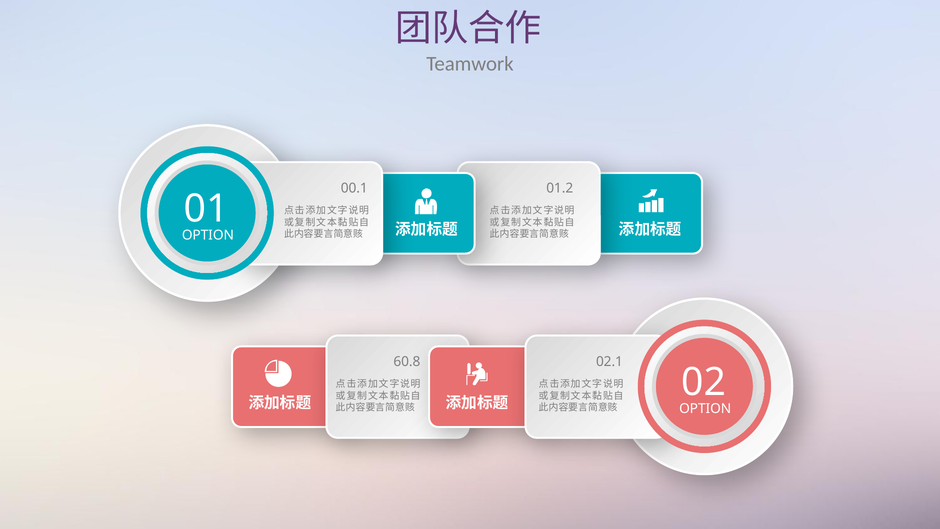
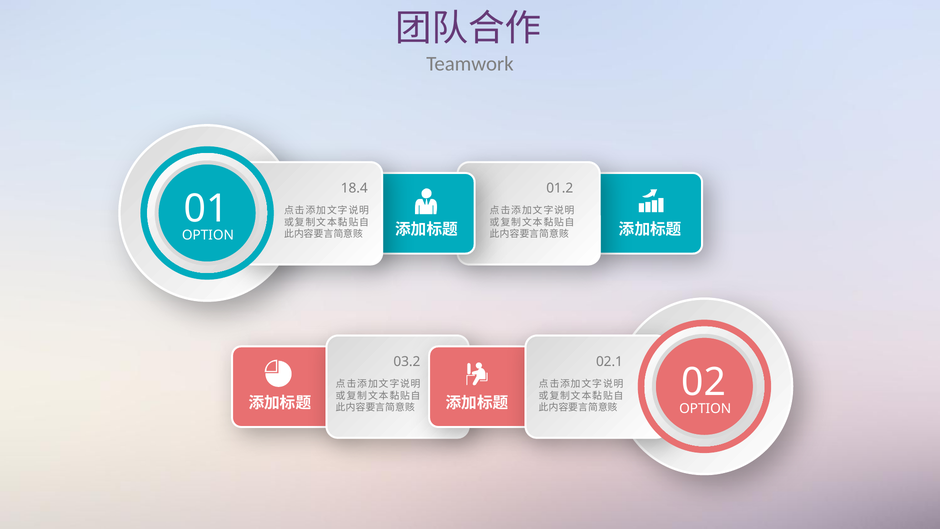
00.1: 00.1 -> 18.4
60.8: 60.8 -> 03.2
